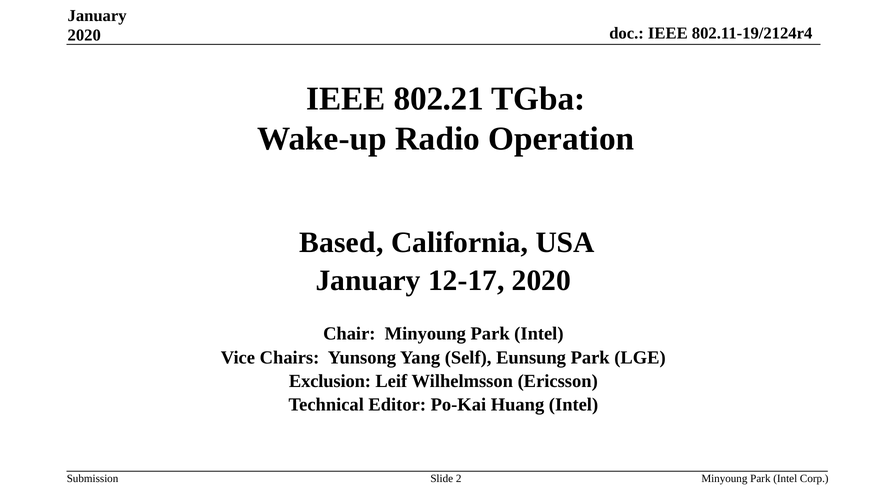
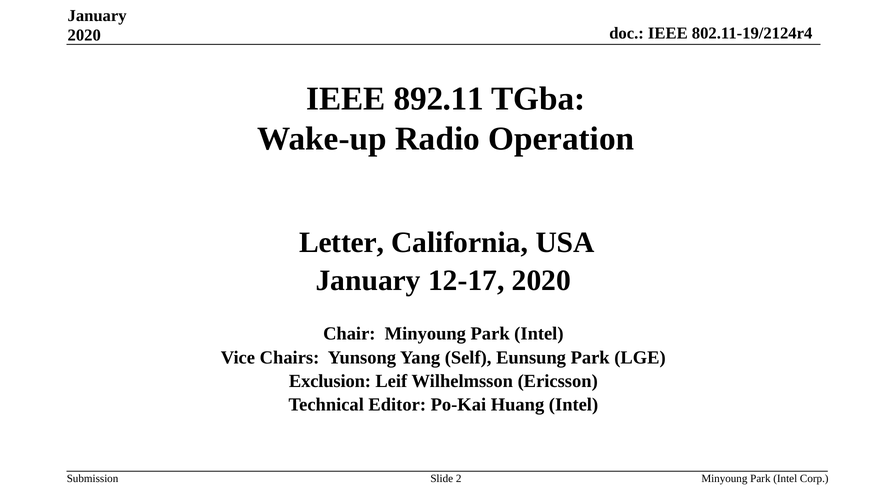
802.21: 802.21 -> 892.11
Based: Based -> Letter
